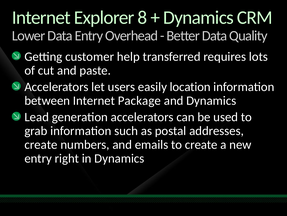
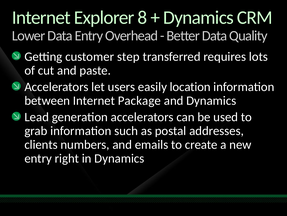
help: help -> step
create at (41, 144): create -> clients
